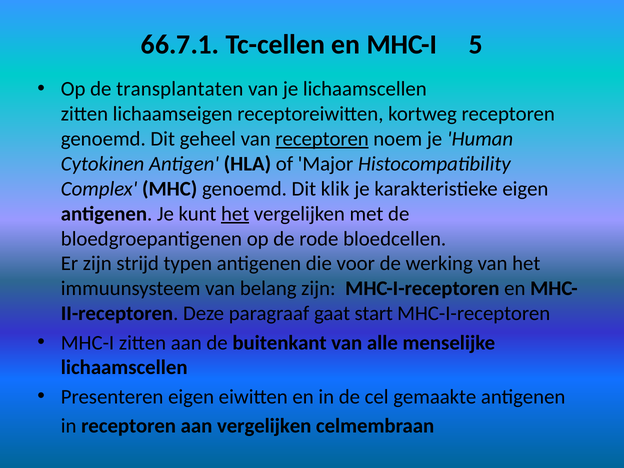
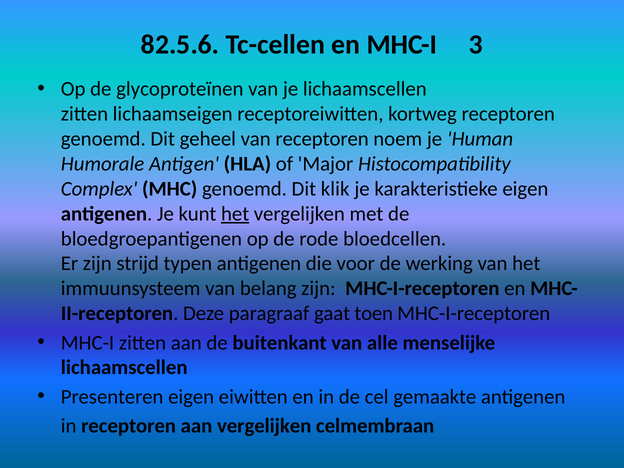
66.7.1: 66.7.1 -> 82.5.6
5: 5 -> 3
transplantaten: transplantaten -> glycoproteïnen
receptoren at (322, 139) underline: present -> none
Cytokinen: Cytokinen -> Humorale
start: start -> toen
